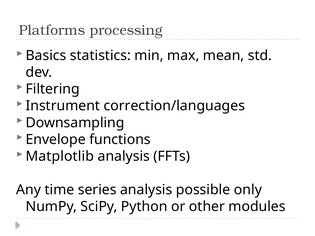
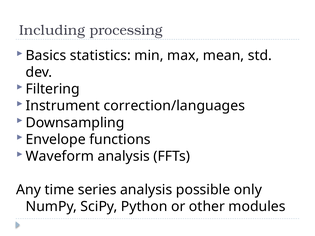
Platforms: Platforms -> Including
Matplotlib: Matplotlib -> Waveform
